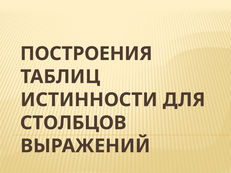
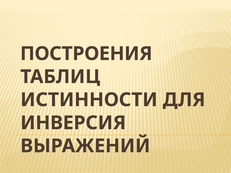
СТОЛБЦОВ: СТОЛБЦОВ -> ИНВЕРСИЯ
